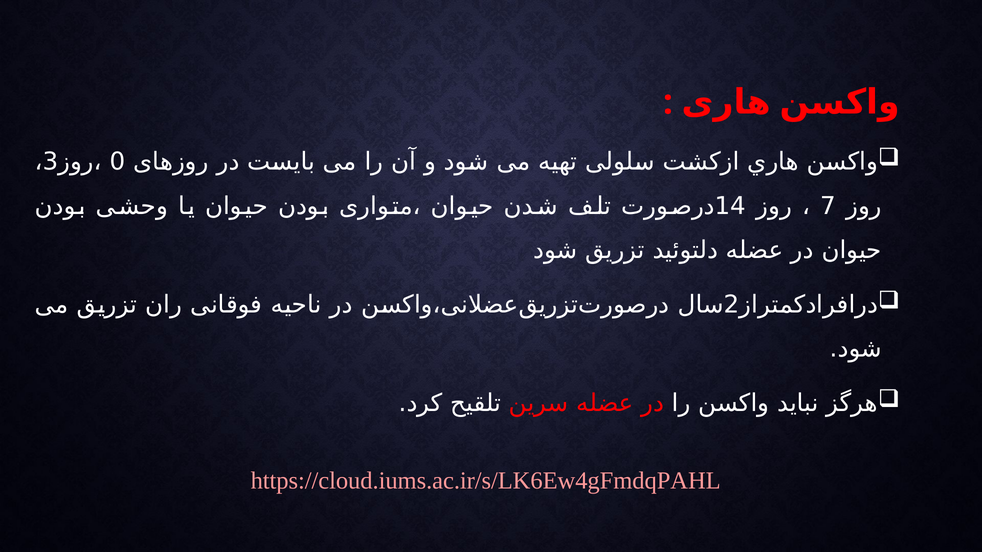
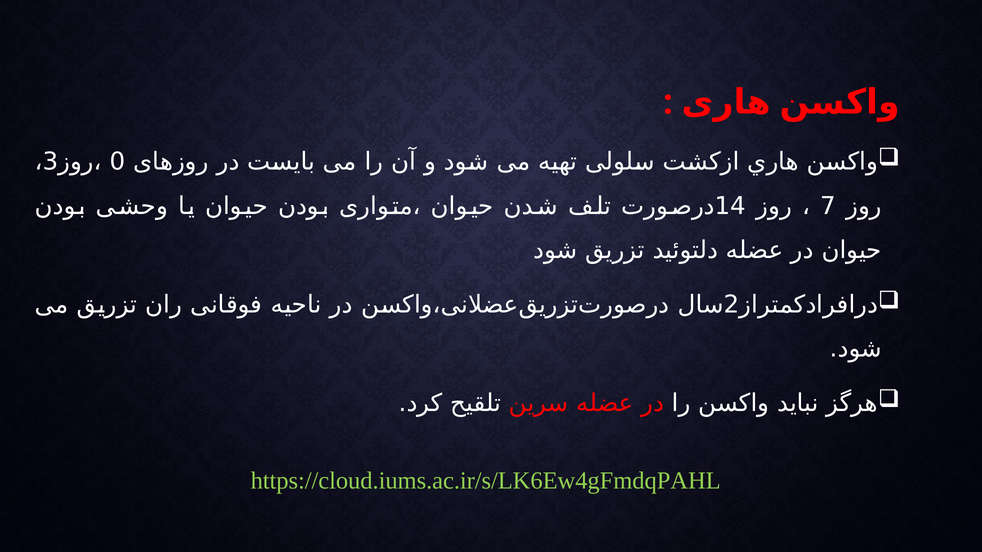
https://cloud.iums.ac.ir/s/LK6Ew4gFmdqPAHL colour: pink -> light green
